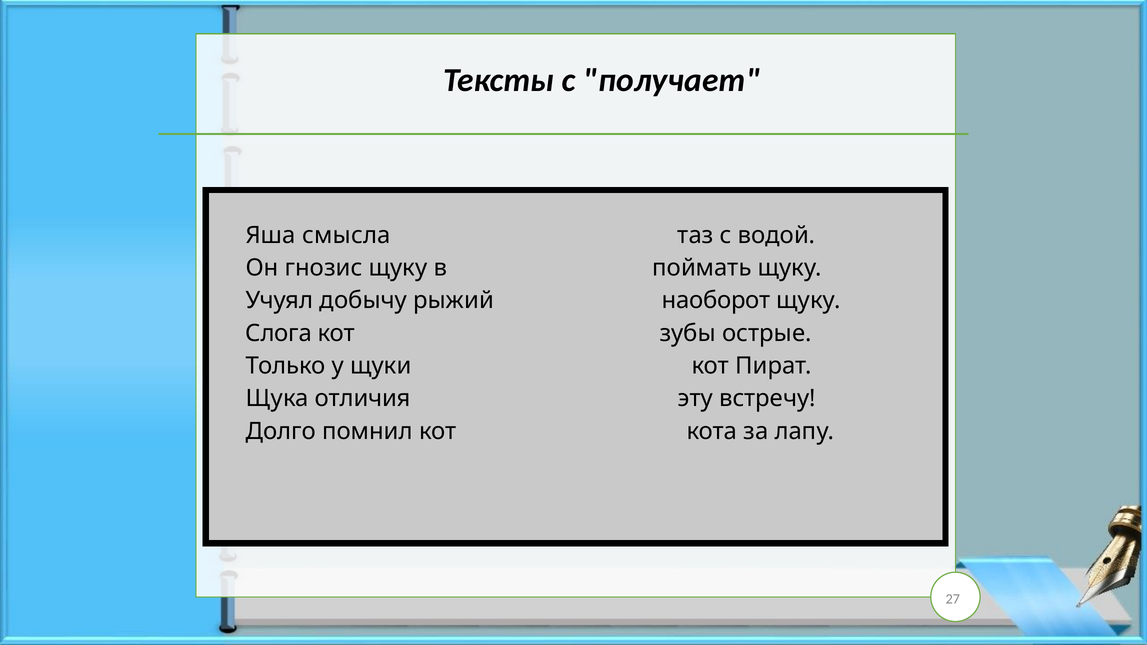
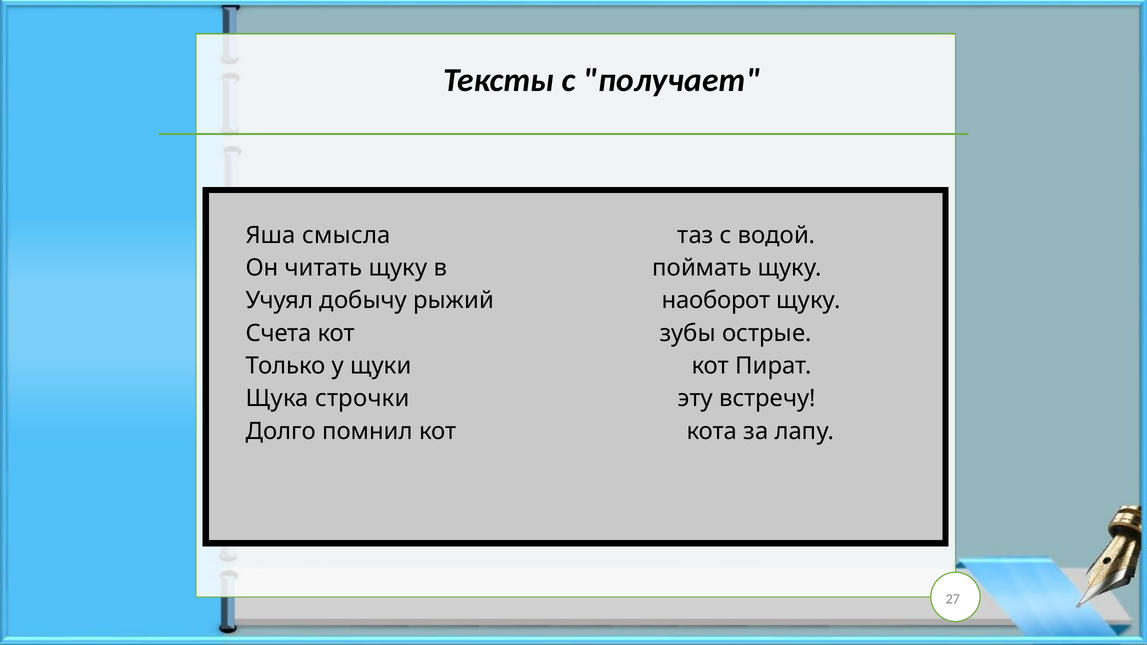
гнозис: гнозис -> читать
Слога: Слога -> Счета
отличия: отличия -> строчки
